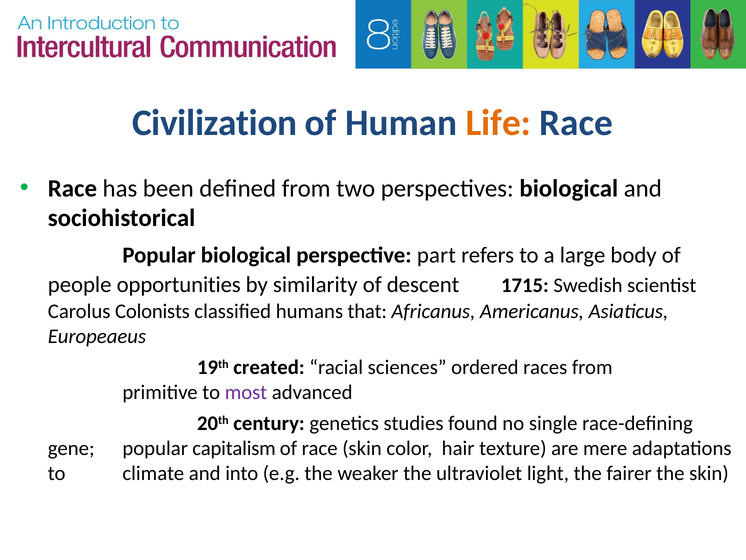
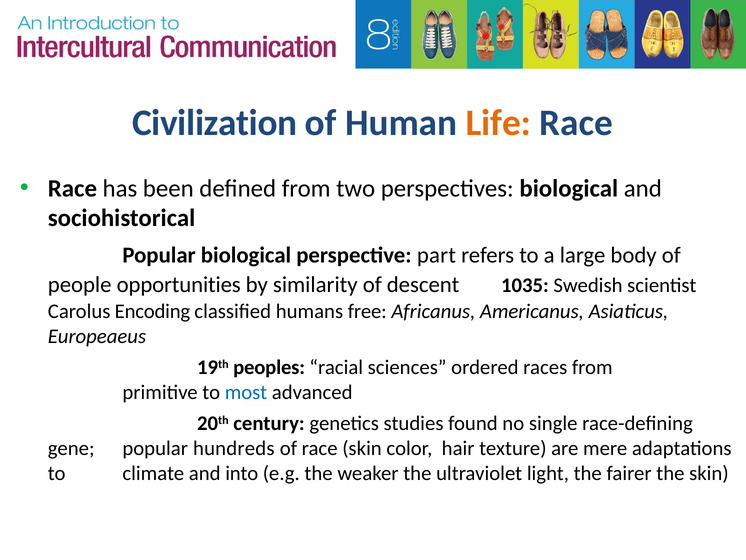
1715: 1715 -> 1035
Colonists: Colonists -> Encoding
that: that -> free
created: created -> peoples
most colour: purple -> blue
capitalism: capitalism -> hundreds
